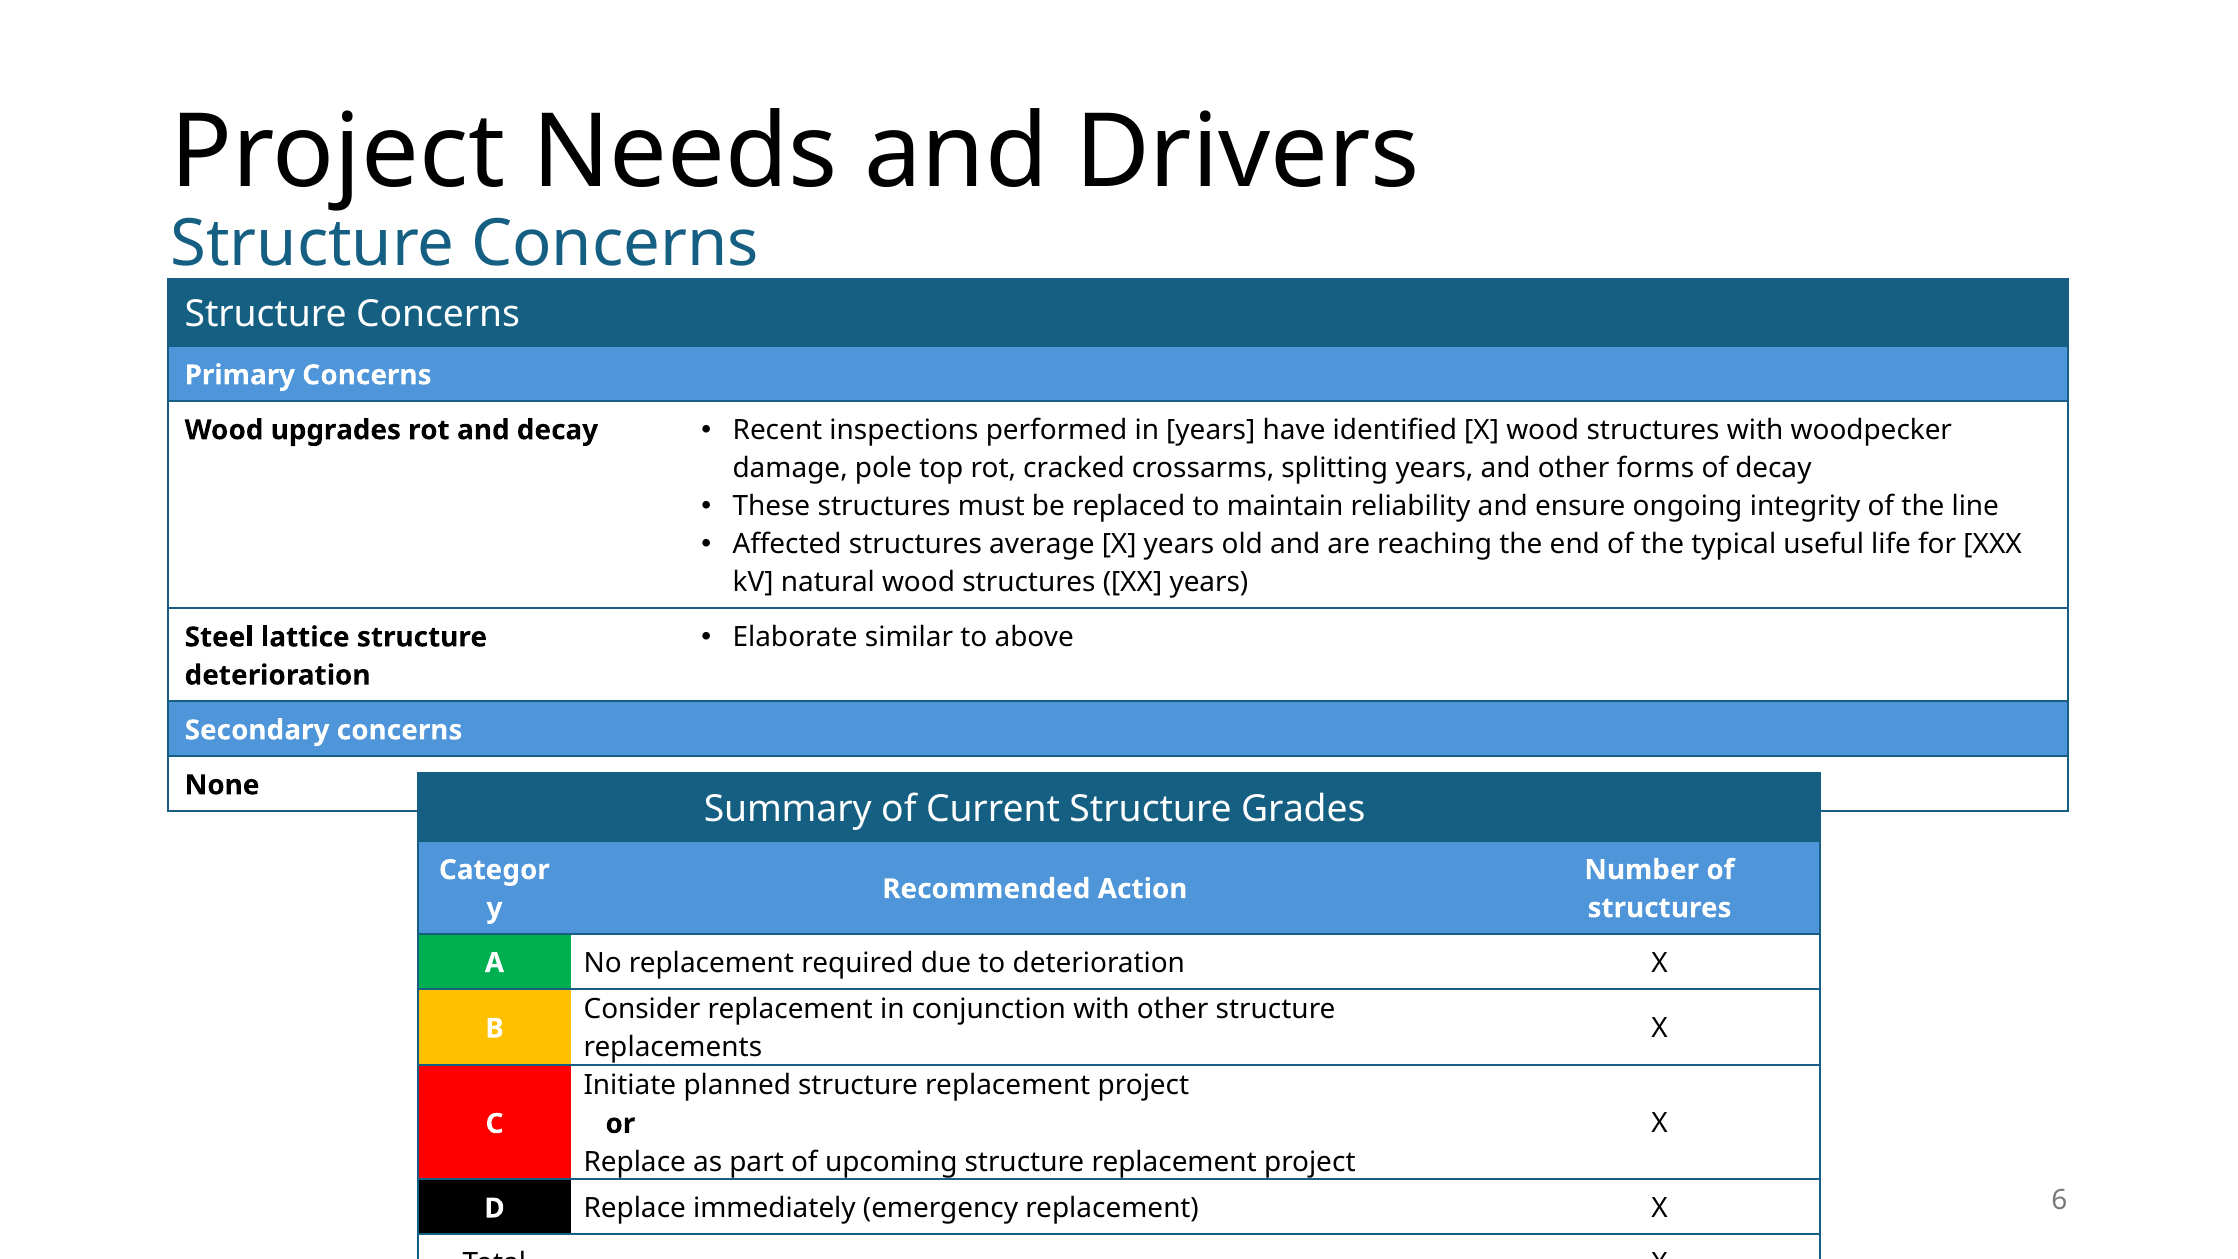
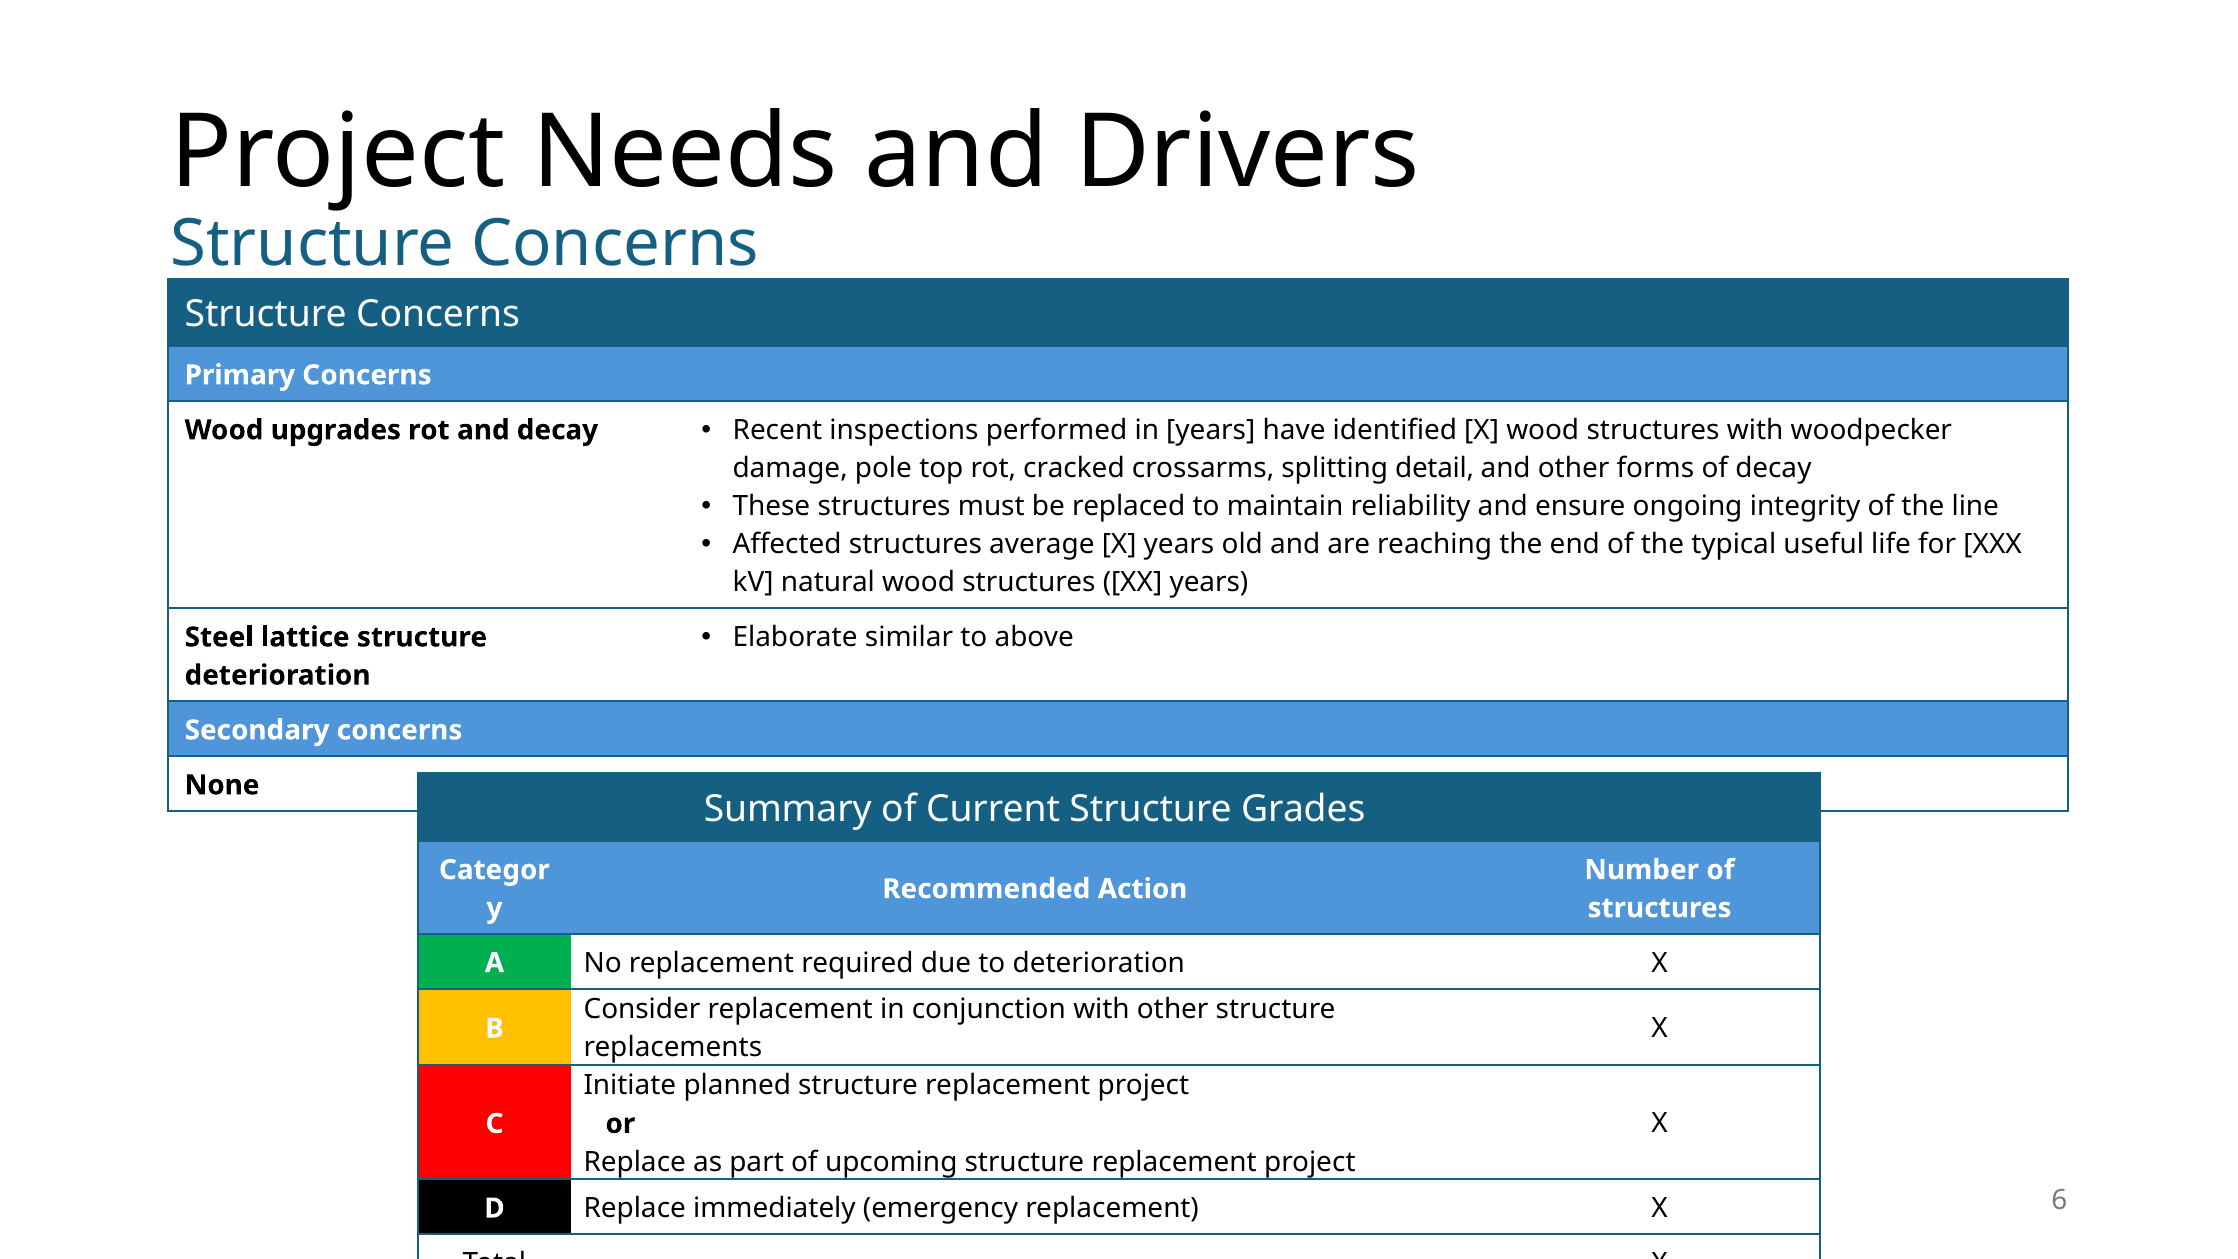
splitting years: years -> detail
